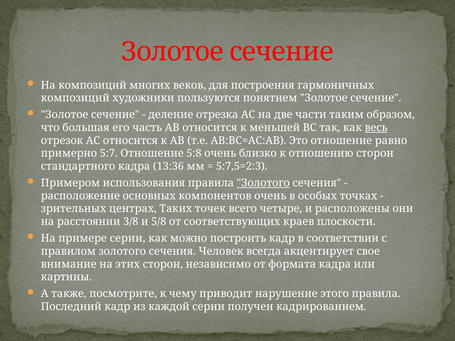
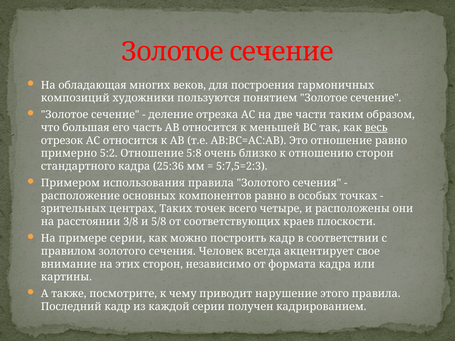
На композиций: композиций -> обладающая
5:7: 5:7 -> 5:2
13:36: 13:36 -> 25:36
Золотого at (263, 183) underline: present -> none
компонентов очень: очень -> равно
